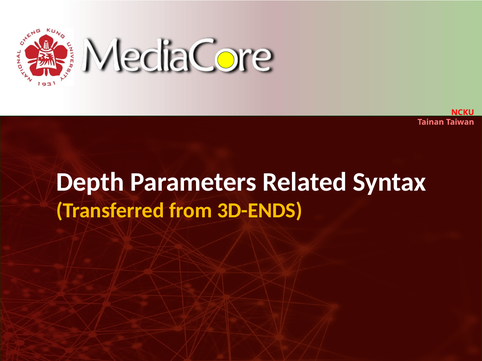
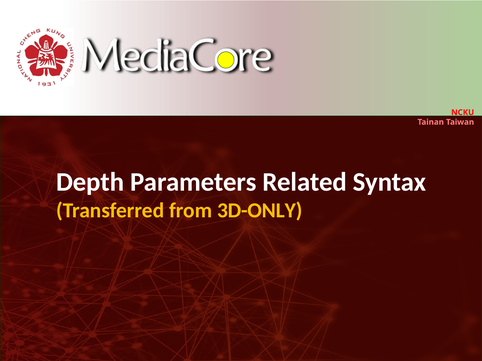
3D-ENDS: 3D-ENDS -> 3D-ONLY
